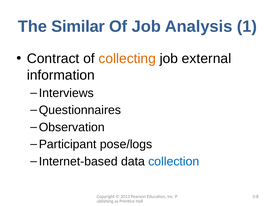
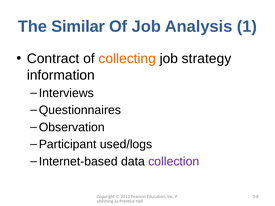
external: external -> strategy
pose/logs: pose/logs -> used/logs
collection colour: blue -> purple
